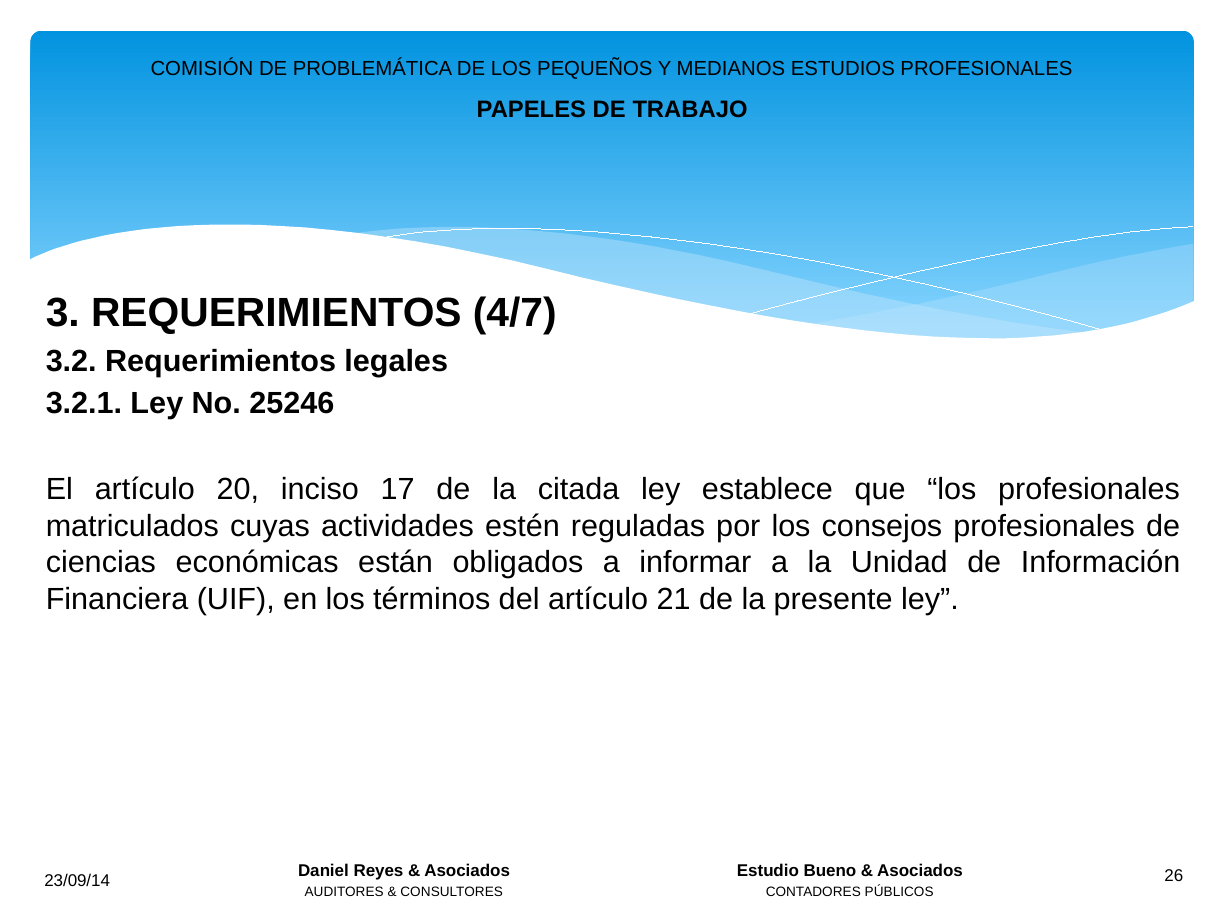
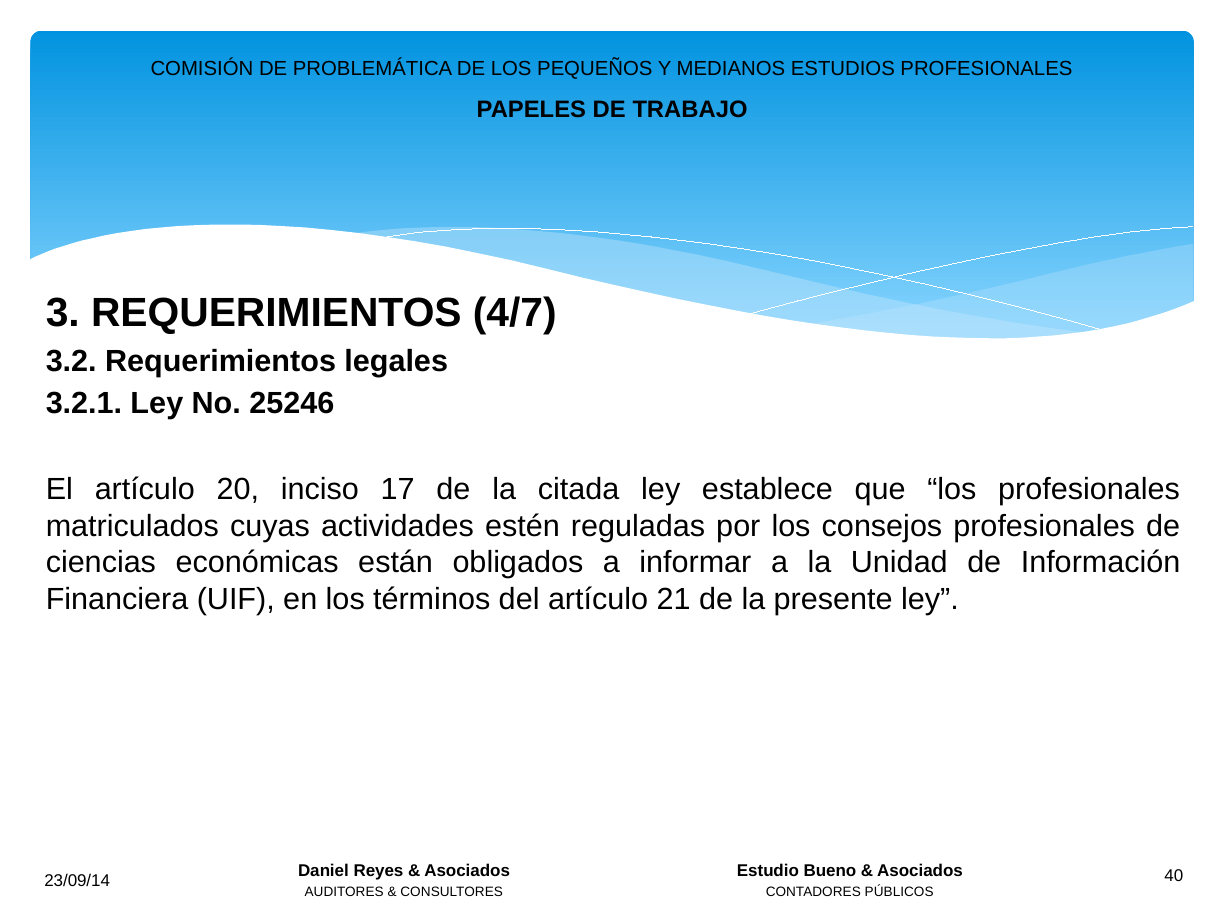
26: 26 -> 40
